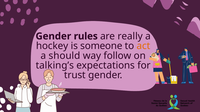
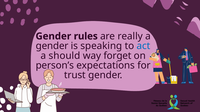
hockey at (52, 46): hockey -> gender
someone: someone -> speaking
act colour: orange -> blue
follow: follow -> forget
talking’s: talking’s -> person’s
